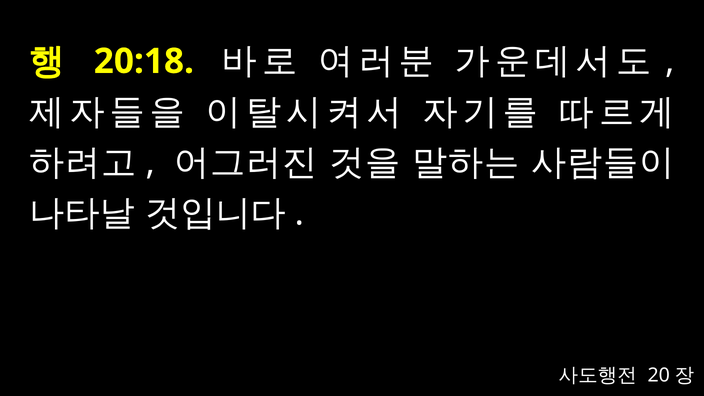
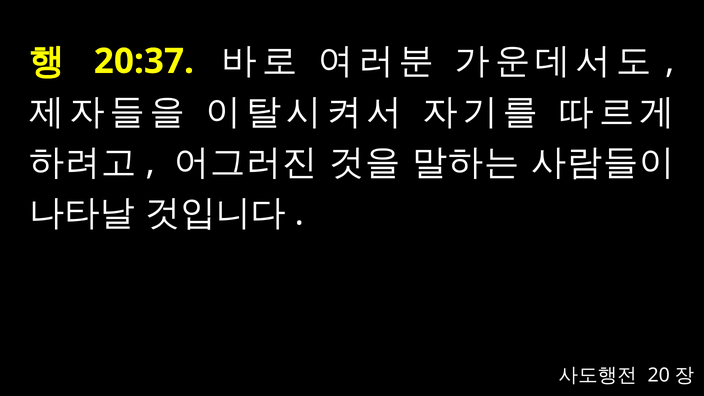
20:18: 20:18 -> 20:37
